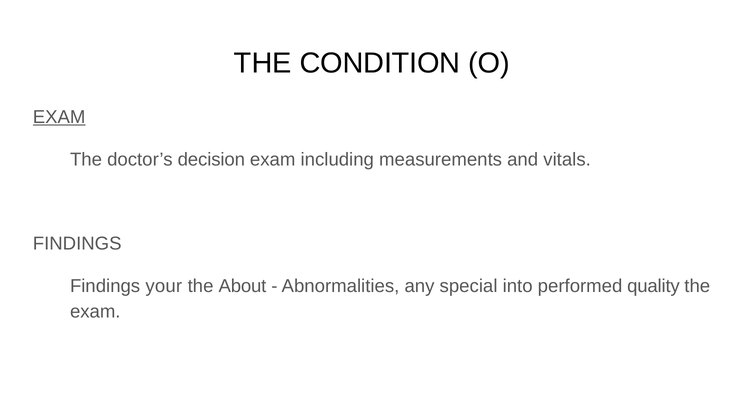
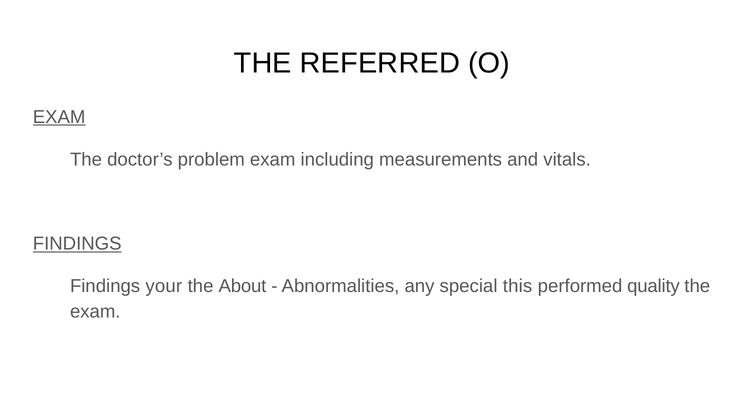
CONDITION: CONDITION -> REFERRED
decision: decision -> problem
FINDINGS at (77, 244) underline: none -> present
into: into -> this
